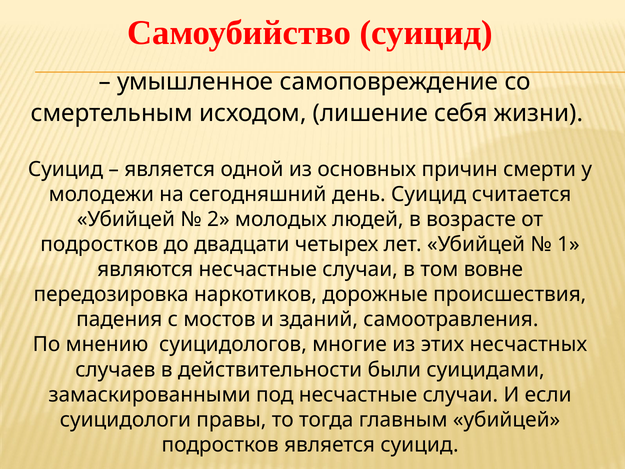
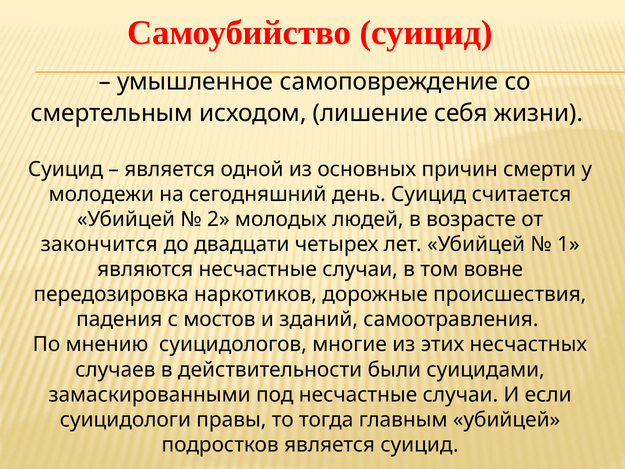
подростков at (99, 244): подростков -> закончится
